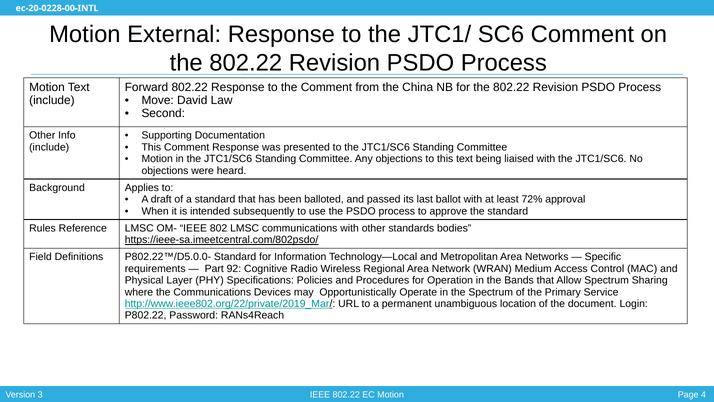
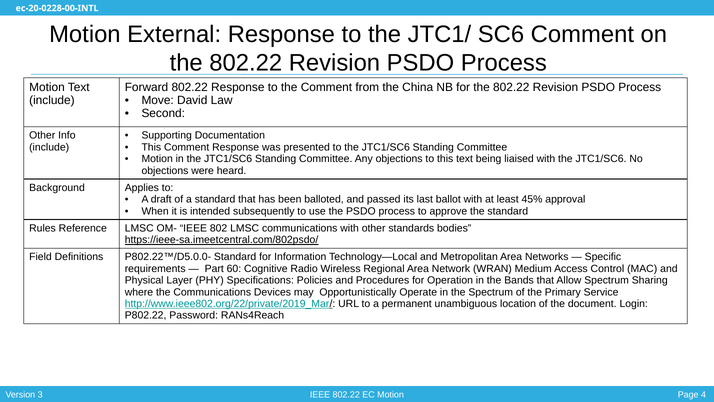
72%: 72% -> 45%
92: 92 -> 60
